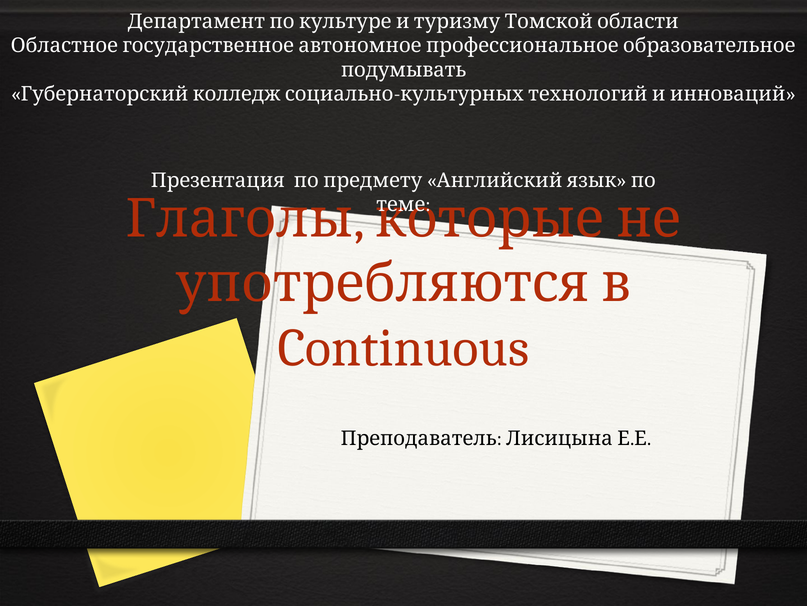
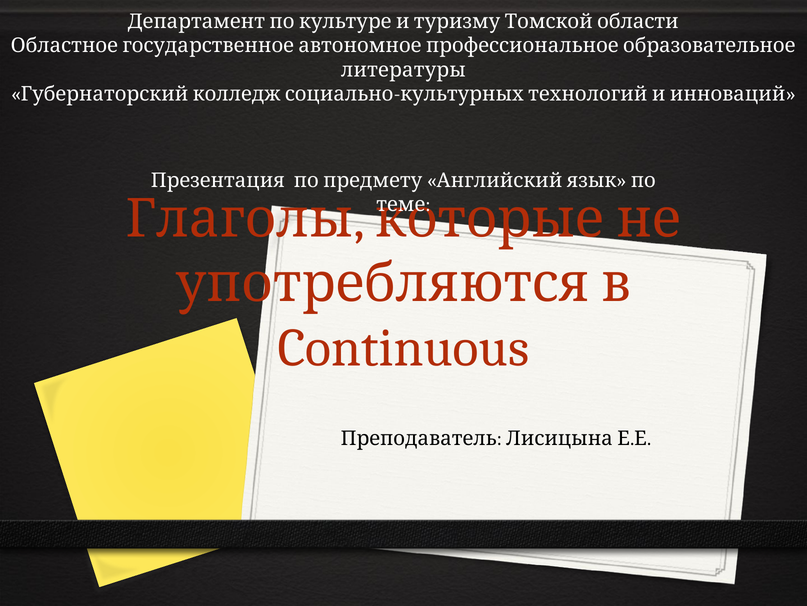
подумывать: подумывать -> литературы
